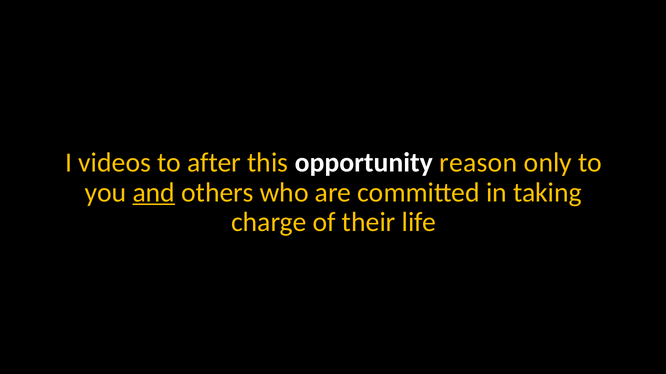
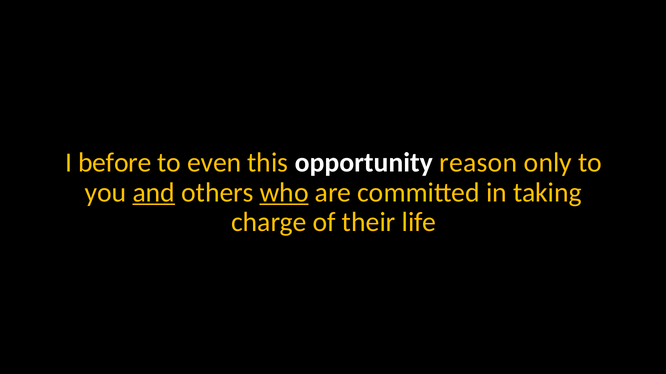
videos: videos -> before
after: after -> even
who underline: none -> present
